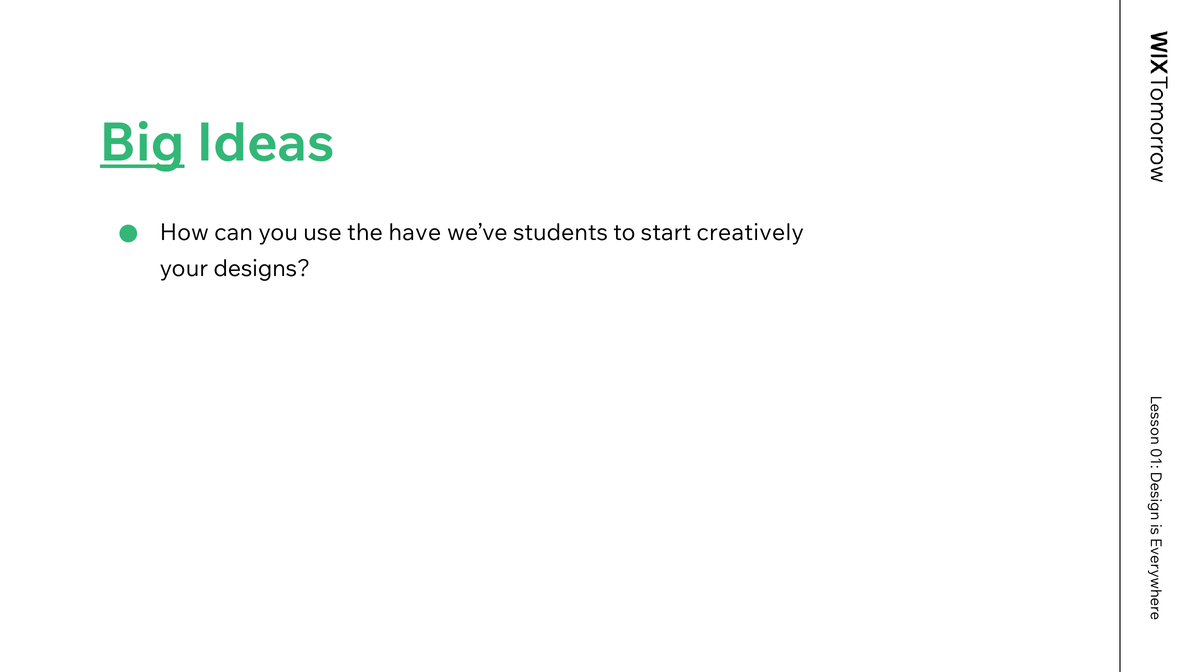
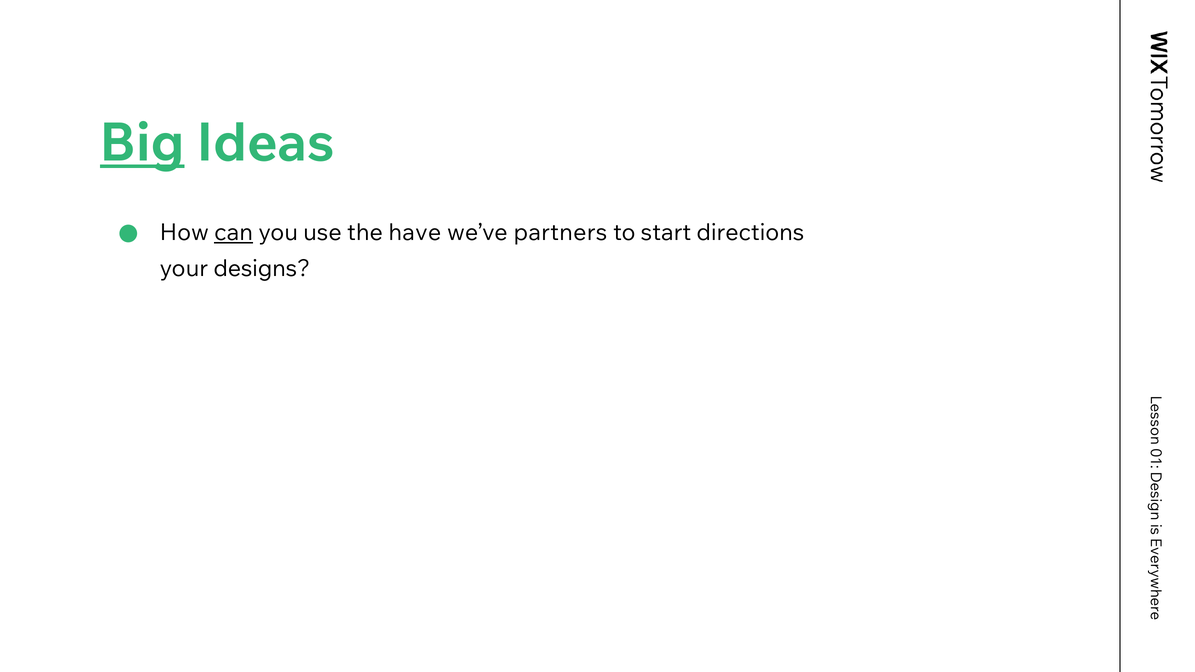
can underline: none -> present
students: students -> partners
creatively: creatively -> directions
